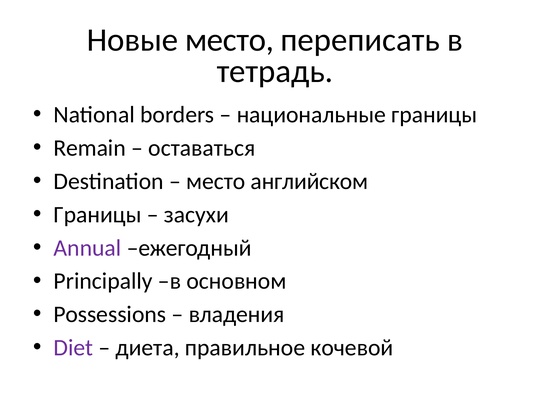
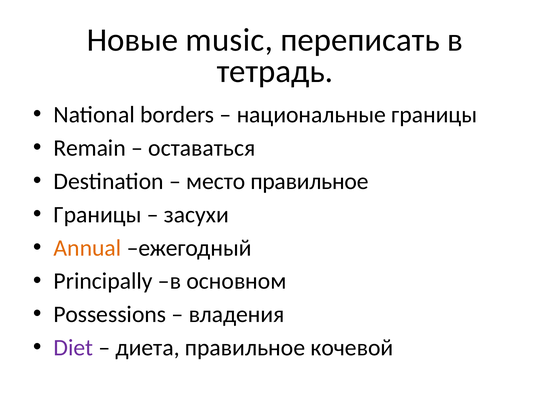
Новые место: место -> music
место английском: английском -> правильное
Annual colour: purple -> orange
